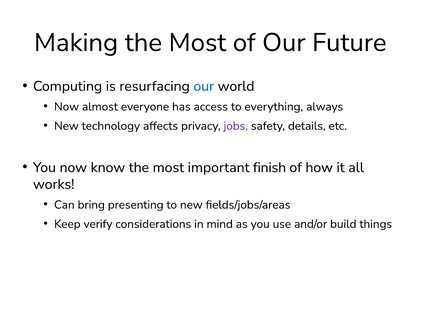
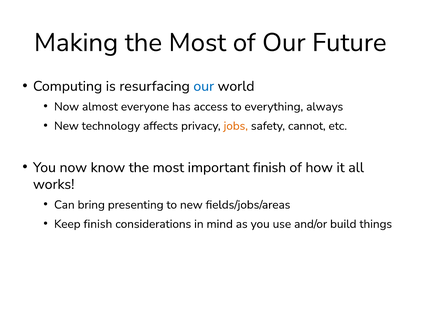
jobs colour: purple -> orange
details: details -> cannot
Keep verify: verify -> finish
